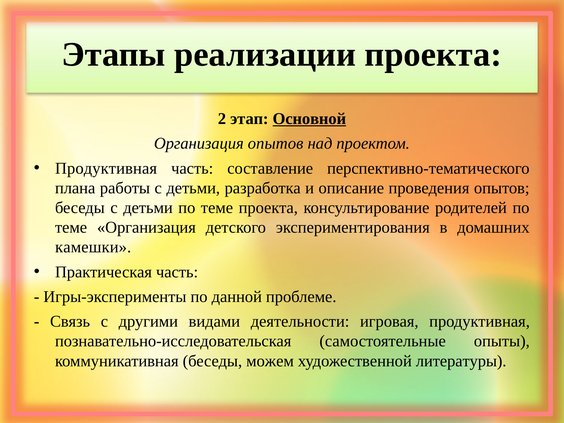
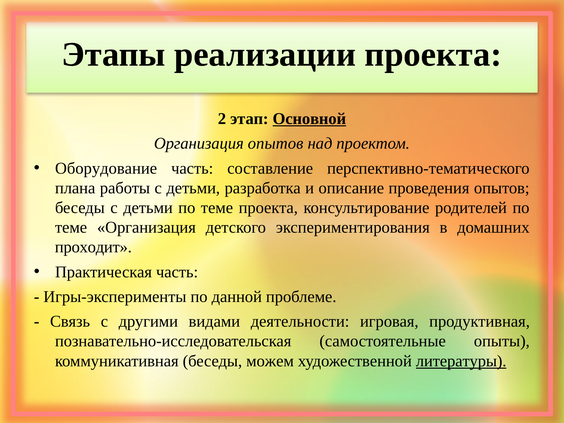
Продуктивная at (106, 168): Продуктивная -> Оборудование
камешки: камешки -> проходит
литературы underline: none -> present
